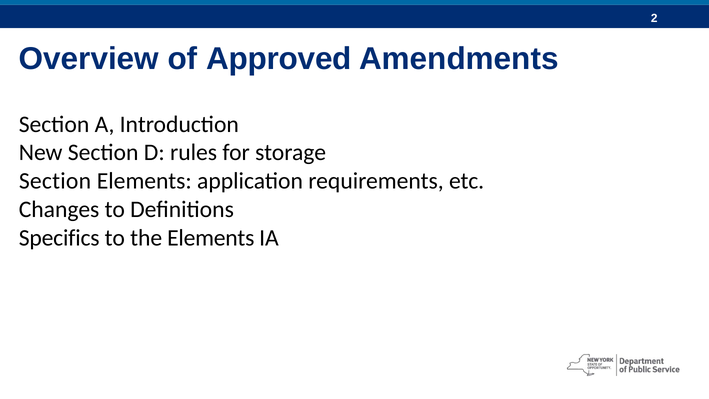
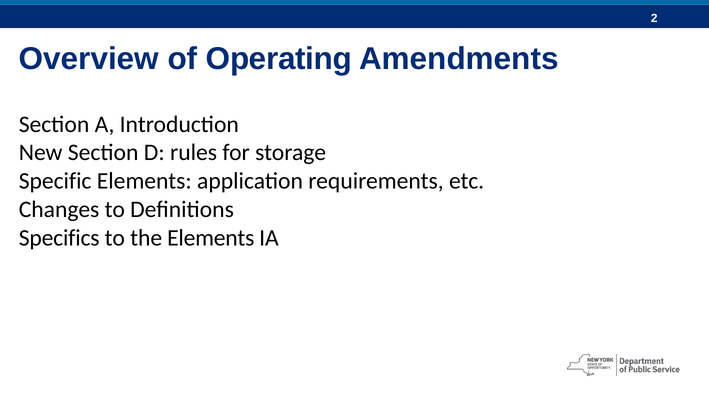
Approved: Approved -> Operating
Section at (55, 181): Section -> Specific
